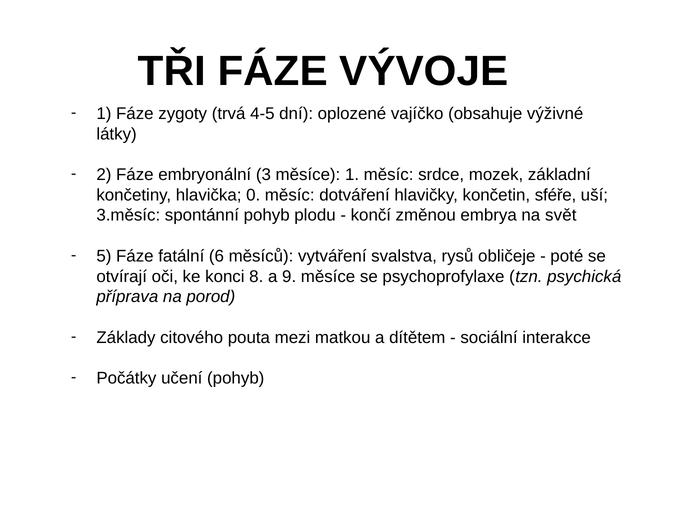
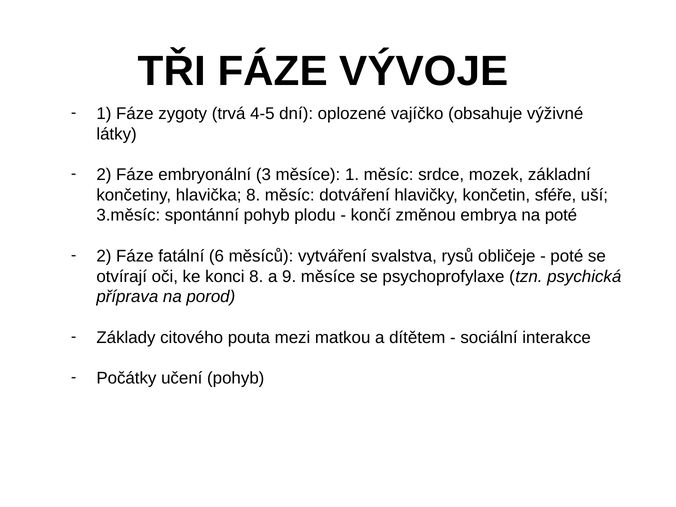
hlavička 0: 0 -> 8
na svět: svět -> poté
5 at (104, 256): 5 -> 2
